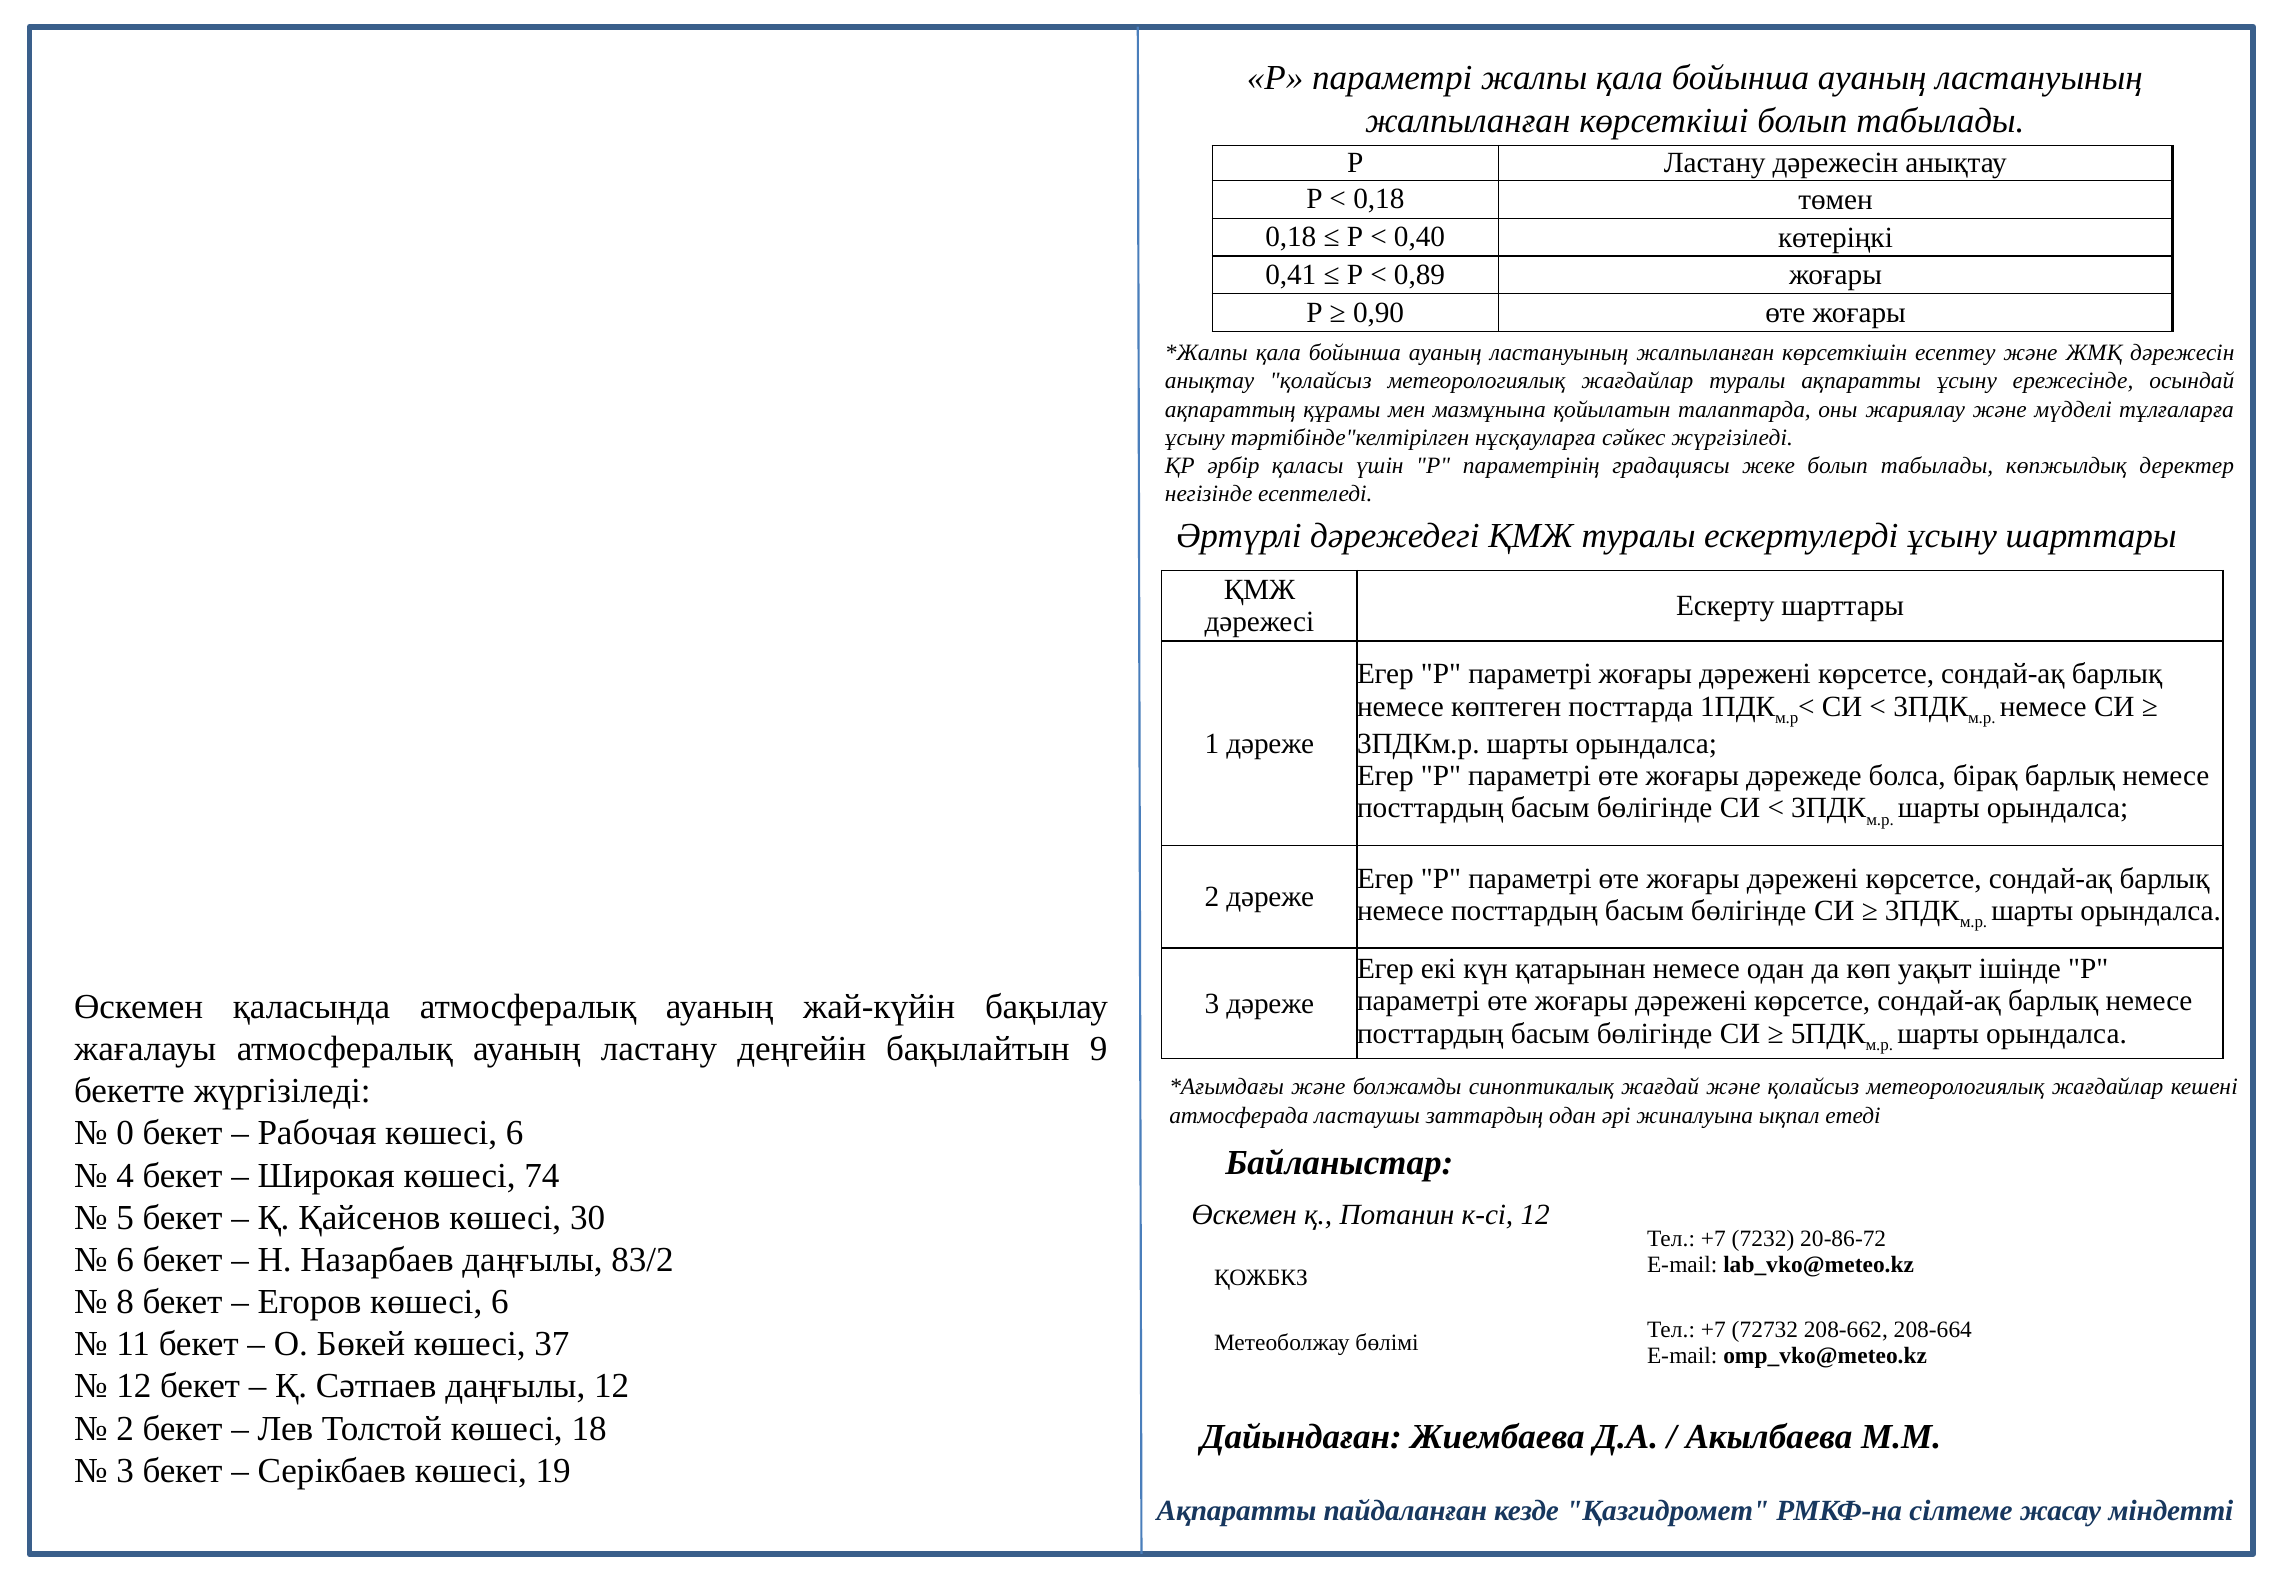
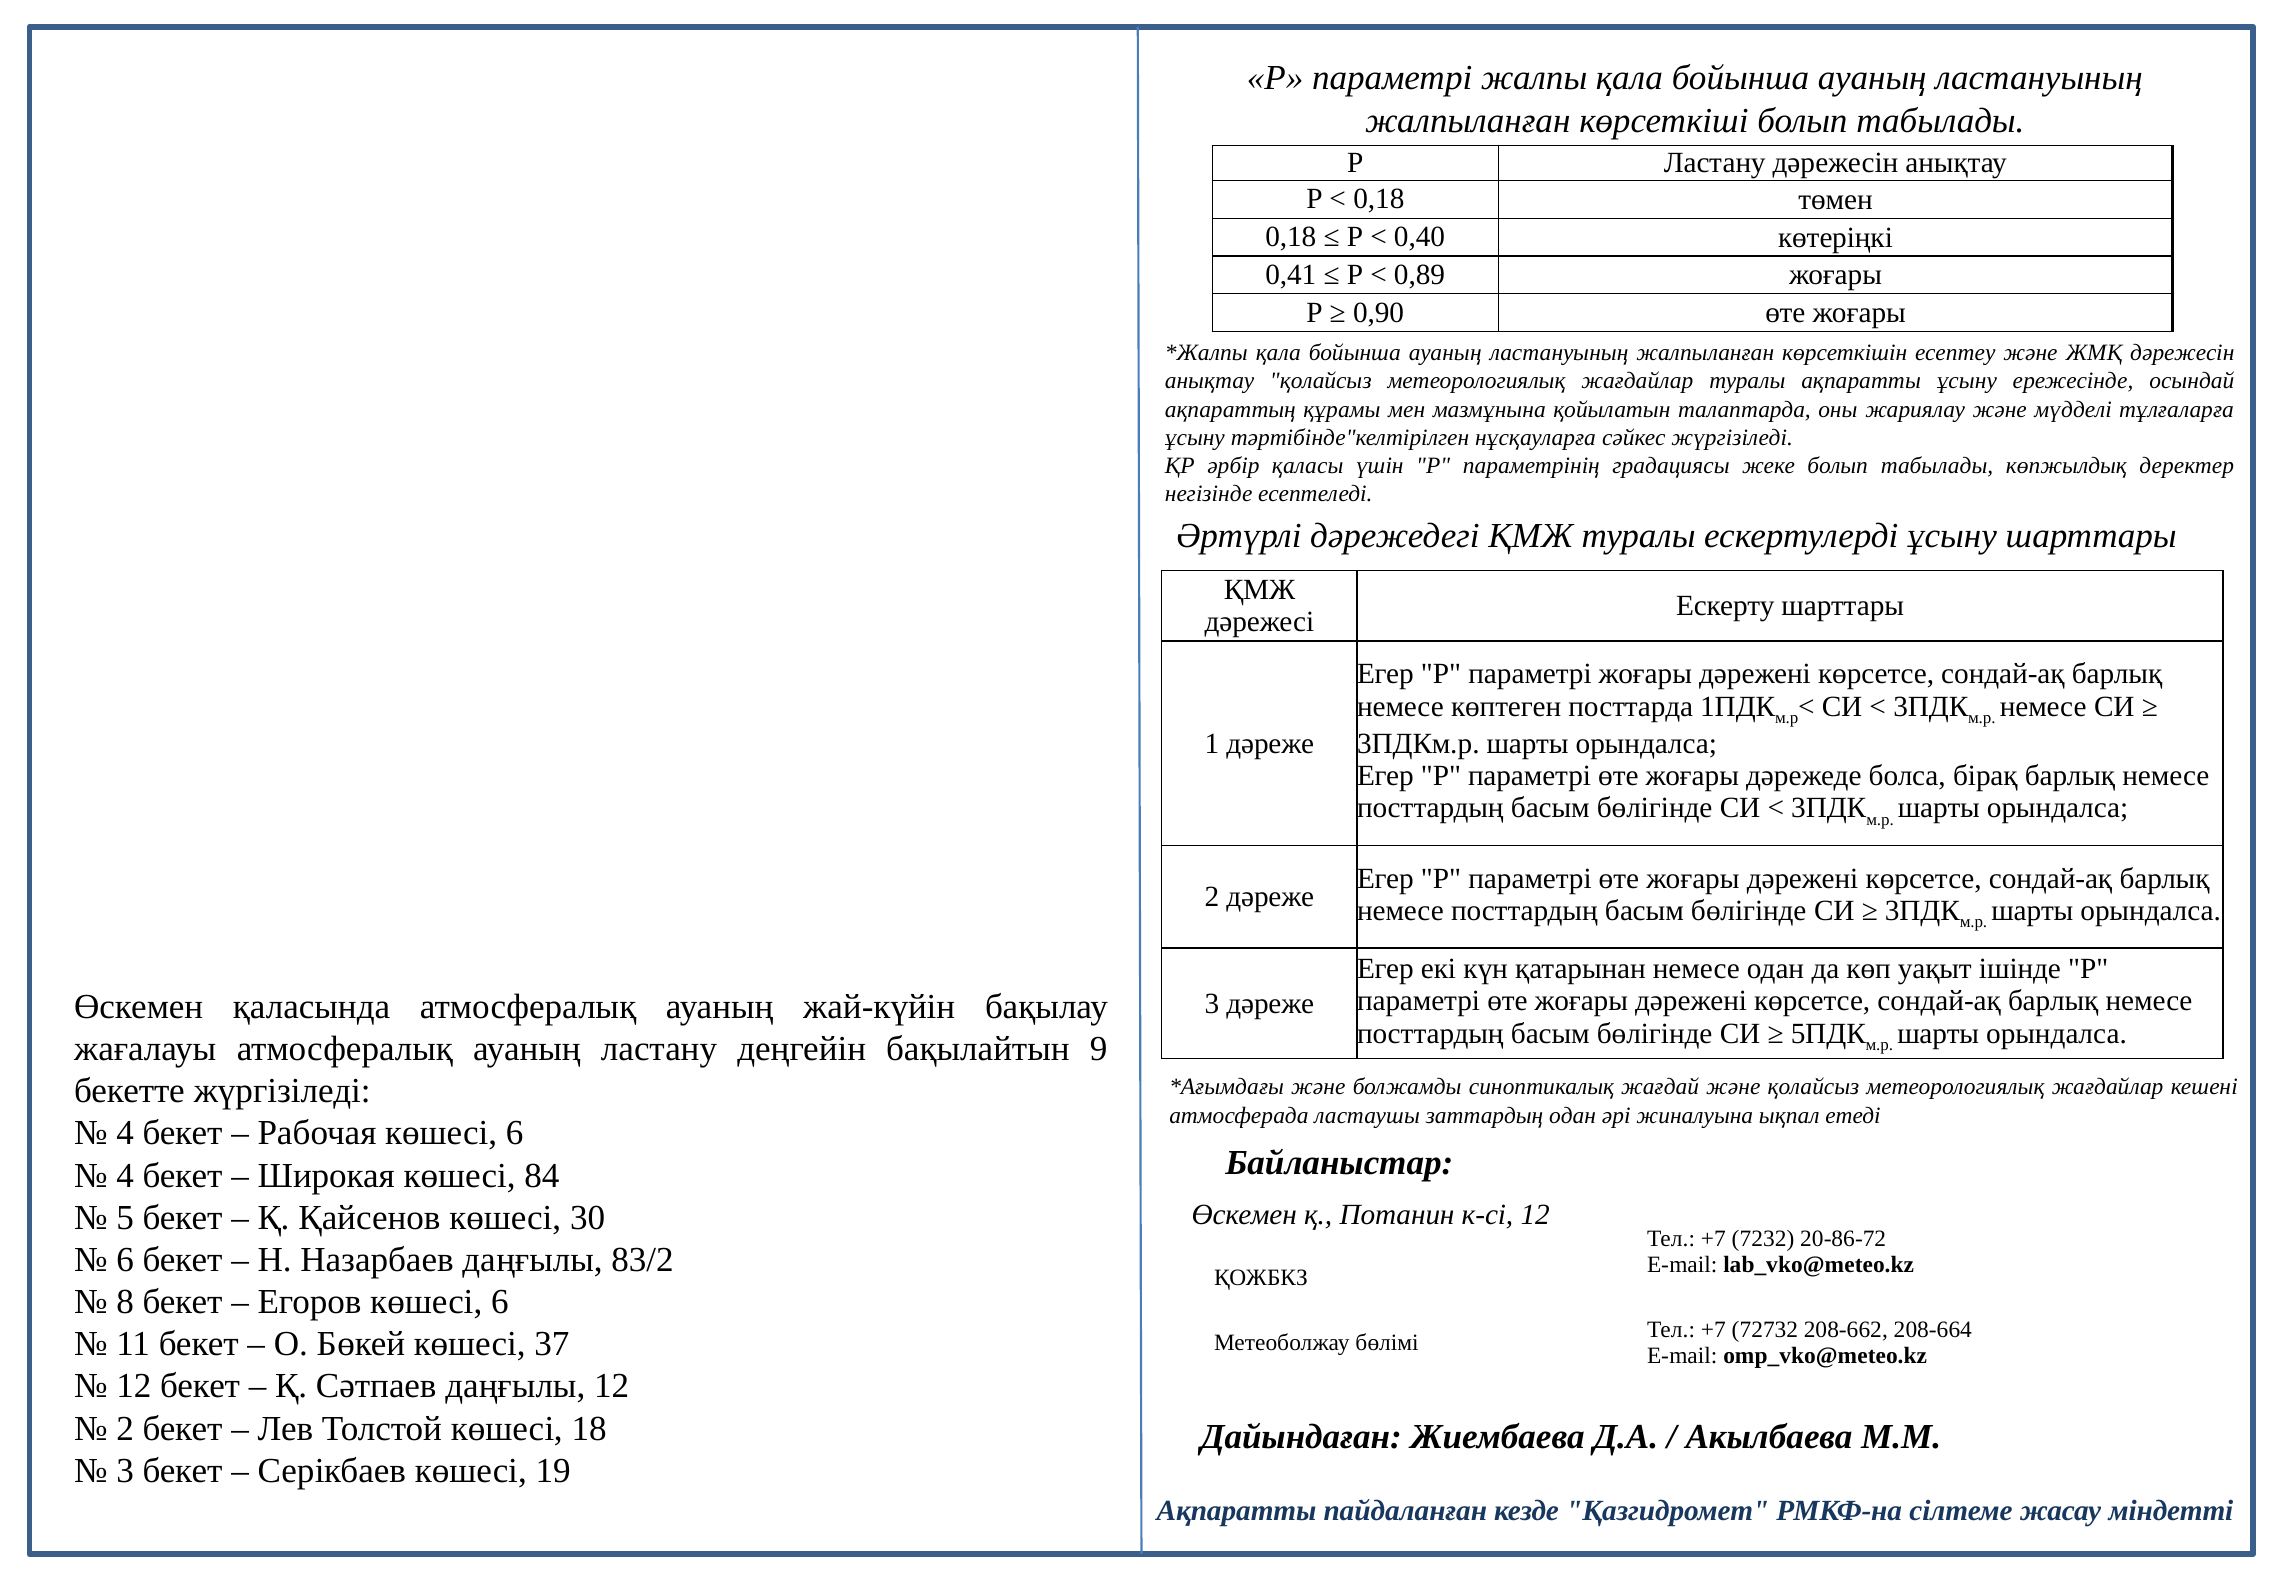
0 at (125, 1133): 0 -> 4
74: 74 -> 84
